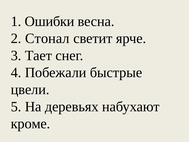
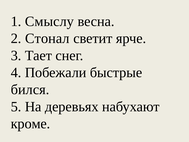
Ошибки: Ошибки -> Смыслу
цвели: цвели -> бился
